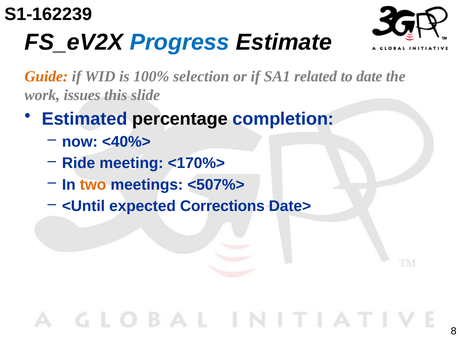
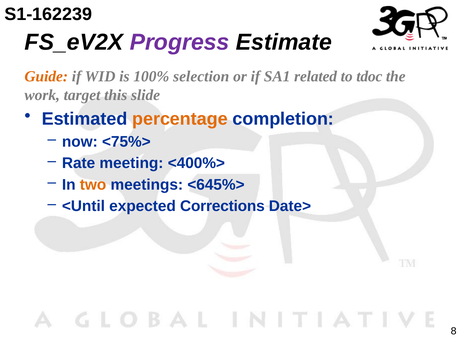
Progress colour: blue -> purple
date: date -> tdoc
issues: issues -> target
percentage colour: black -> orange
<40%>: <40%> -> <75%>
Ride: Ride -> Rate
<170%>: <170%> -> <400%>
<507%>: <507%> -> <645%>
